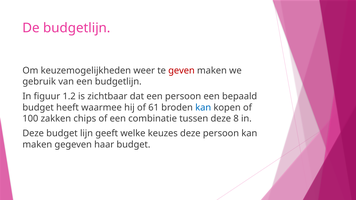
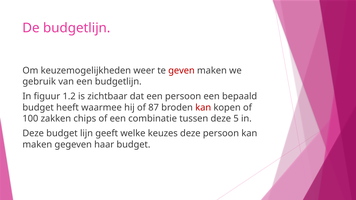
61: 61 -> 87
kan at (203, 108) colour: blue -> red
8: 8 -> 5
